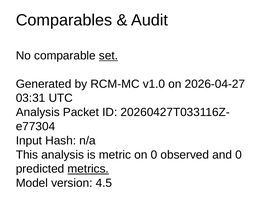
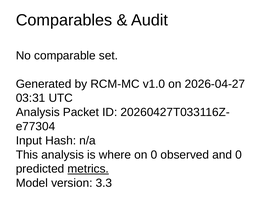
set underline: present -> none
metric: metric -> where
4.5: 4.5 -> 3.3
